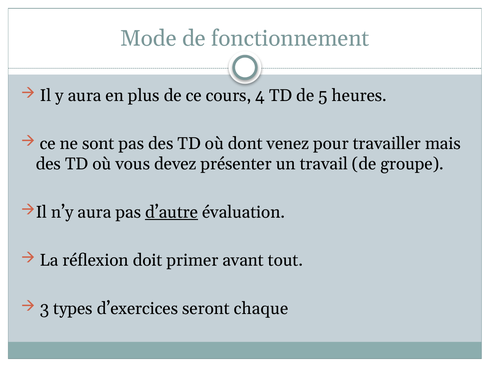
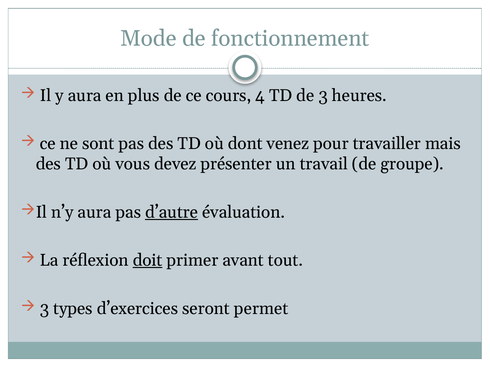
de 5: 5 -> 3
doit underline: none -> present
chaque: chaque -> permet
